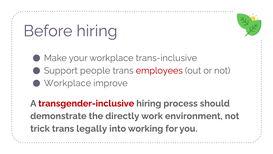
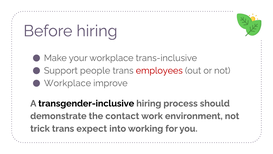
transgender-inclusive colour: red -> black
directly: directly -> contact
legally: legally -> expect
